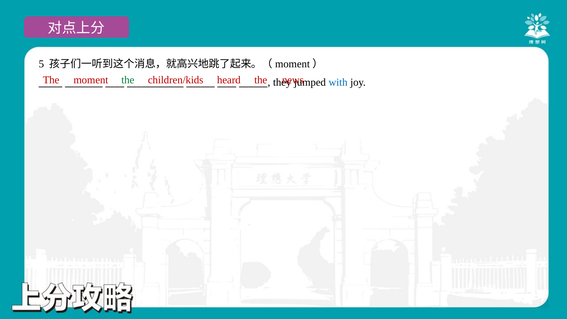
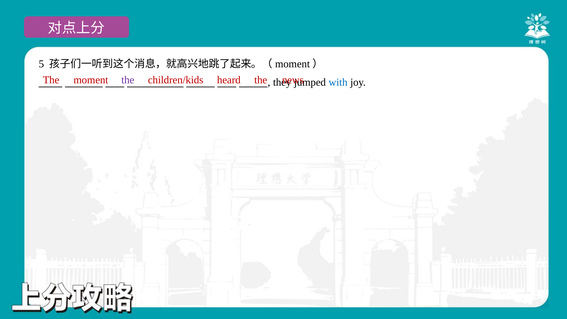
the at (128, 80) colour: green -> purple
